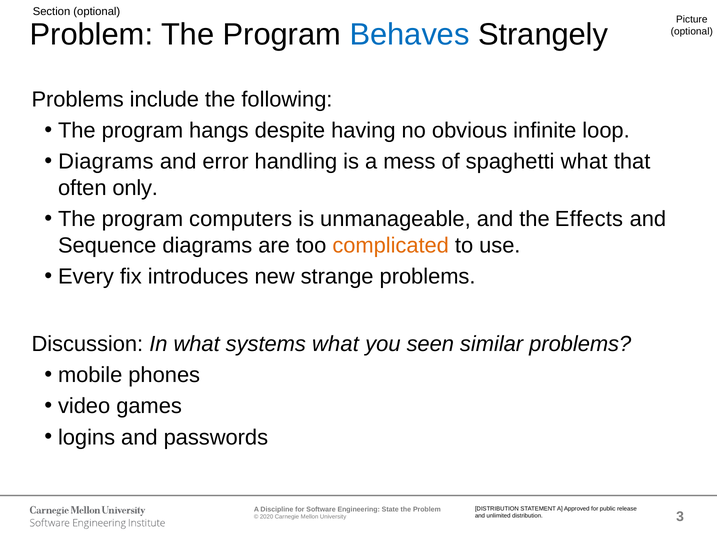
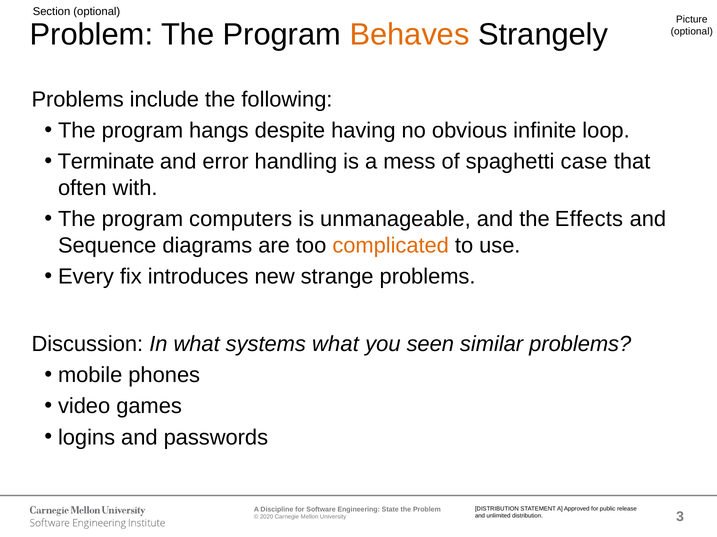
Behaves colour: blue -> orange
Diagrams at (106, 162): Diagrams -> Terminate
spaghetti what: what -> case
only: only -> with
